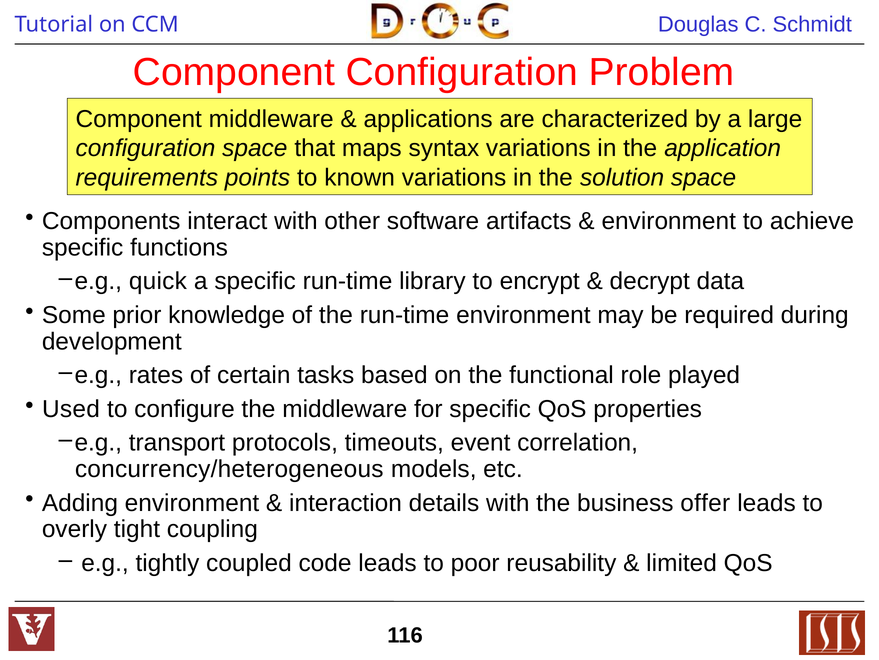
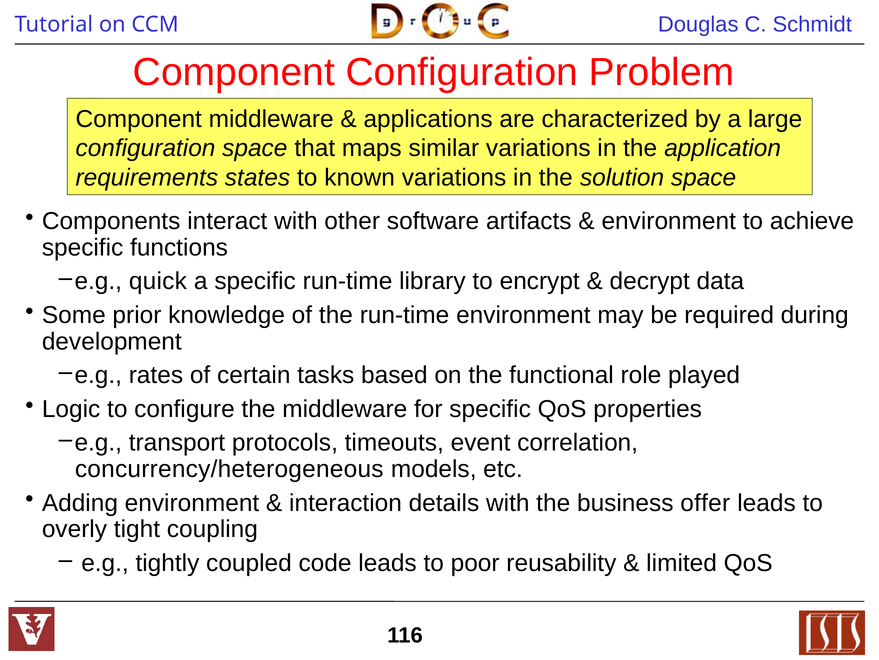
syntax: syntax -> similar
points: points -> states
Used: Used -> Logic
